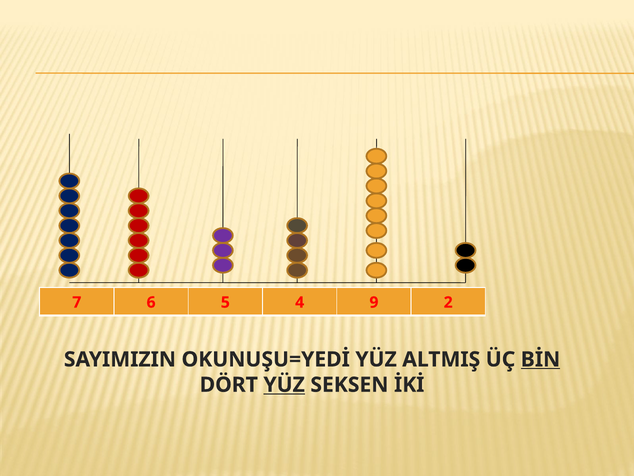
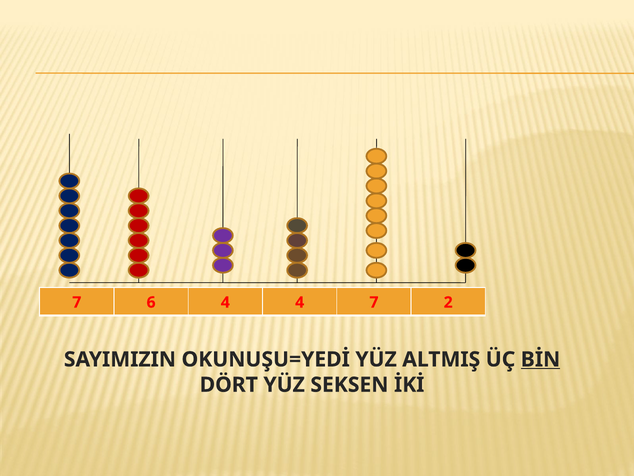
6 5: 5 -> 4
4 9: 9 -> 7
YÜZ at (284, 384) underline: present -> none
